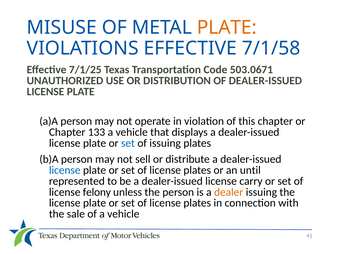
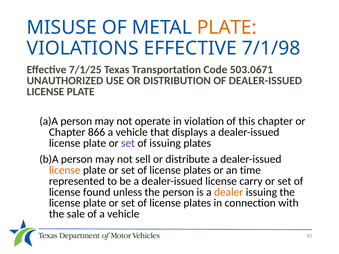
7/1/58: 7/1/58 -> 7/1/98
133: 133 -> 866
set at (128, 143) colour: blue -> purple
license at (65, 170) colour: blue -> orange
until: until -> time
felony: felony -> found
